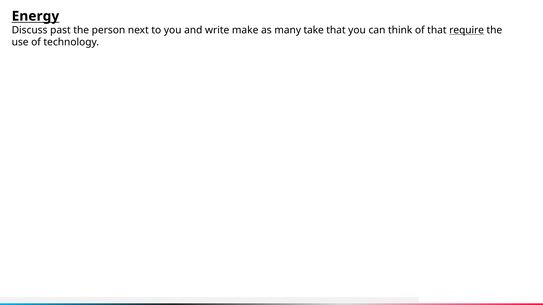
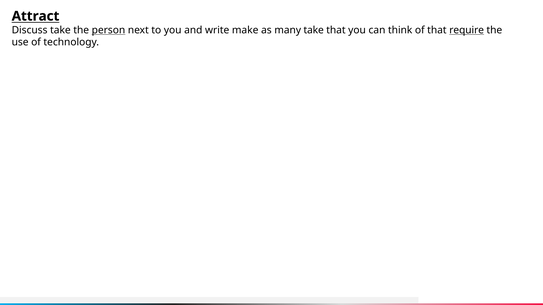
Energy: Energy -> Attract
Discuss past: past -> take
person underline: none -> present
